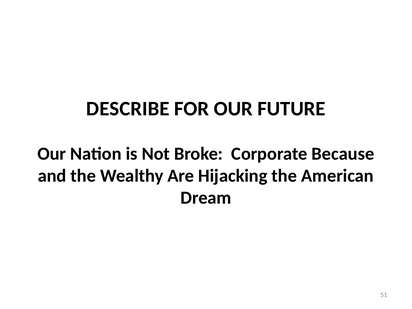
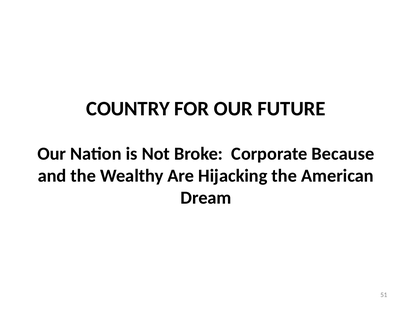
DESCRIBE: DESCRIBE -> COUNTRY
